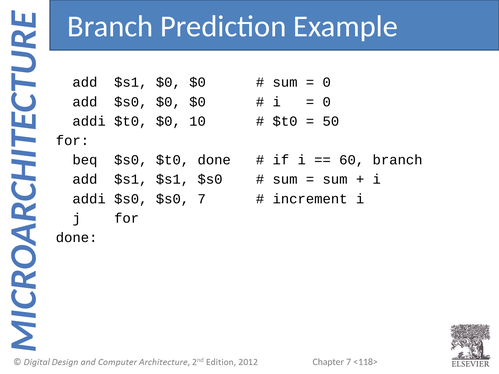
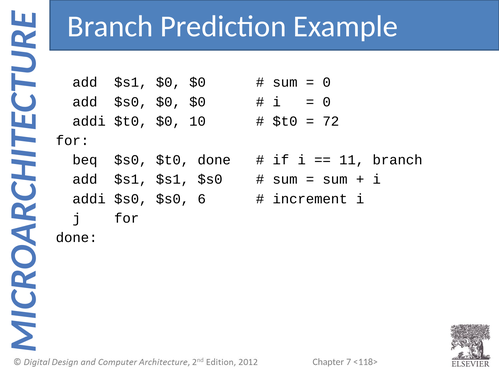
50: 50 -> 72
60: 60 -> 11
$s0 7: 7 -> 6
